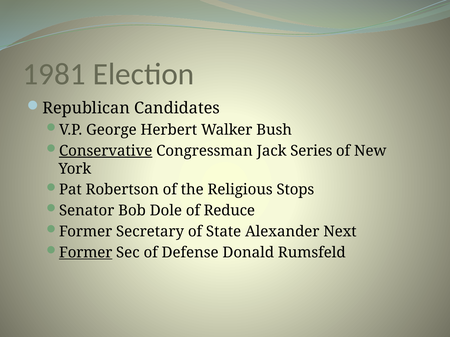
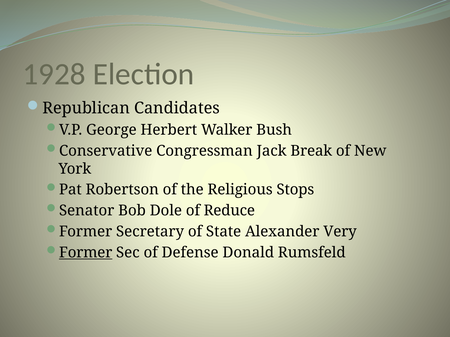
1981: 1981 -> 1928
Conservative underline: present -> none
Series: Series -> Break
Next: Next -> Very
